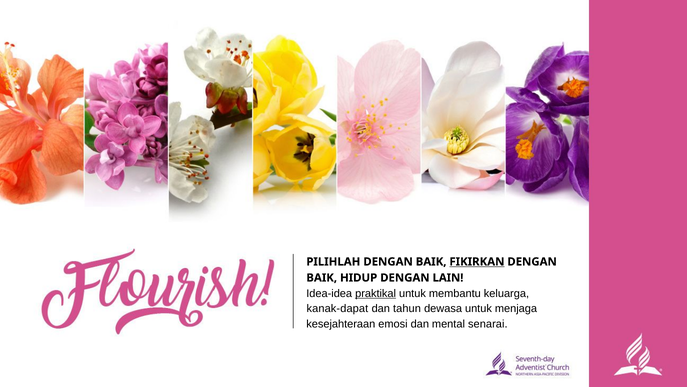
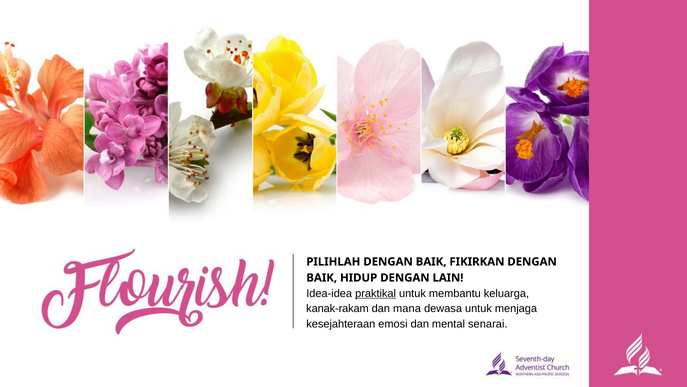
FIKIRKAN underline: present -> none
kanak-dapat: kanak-dapat -> kanak-rakam
tahun: tahun -> mana
